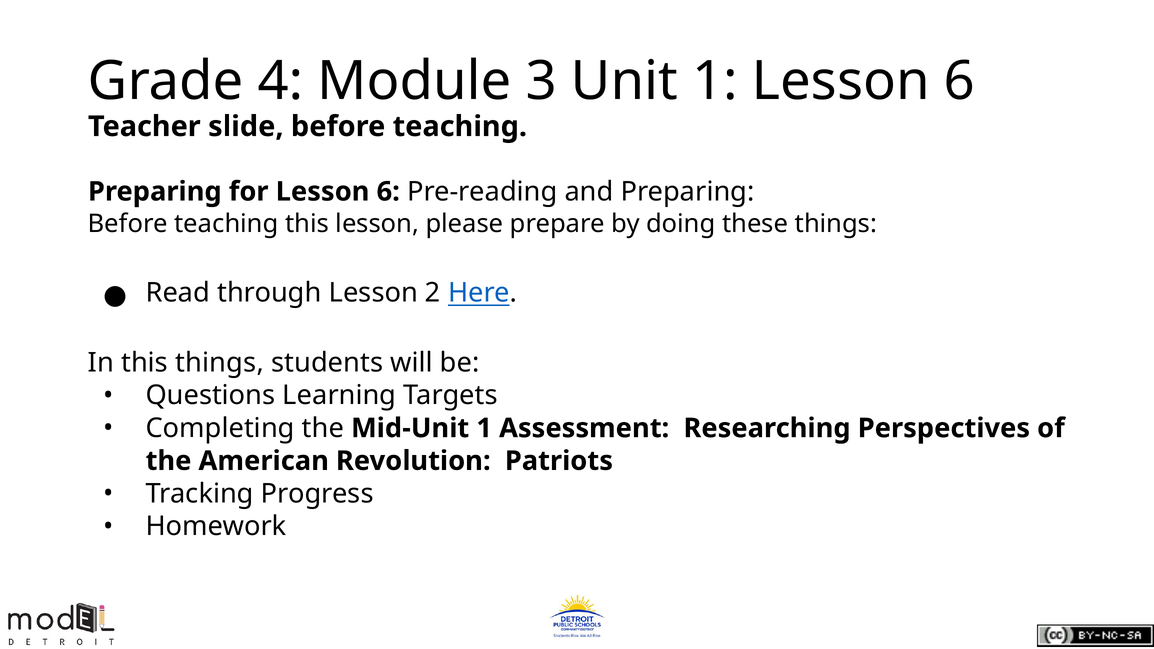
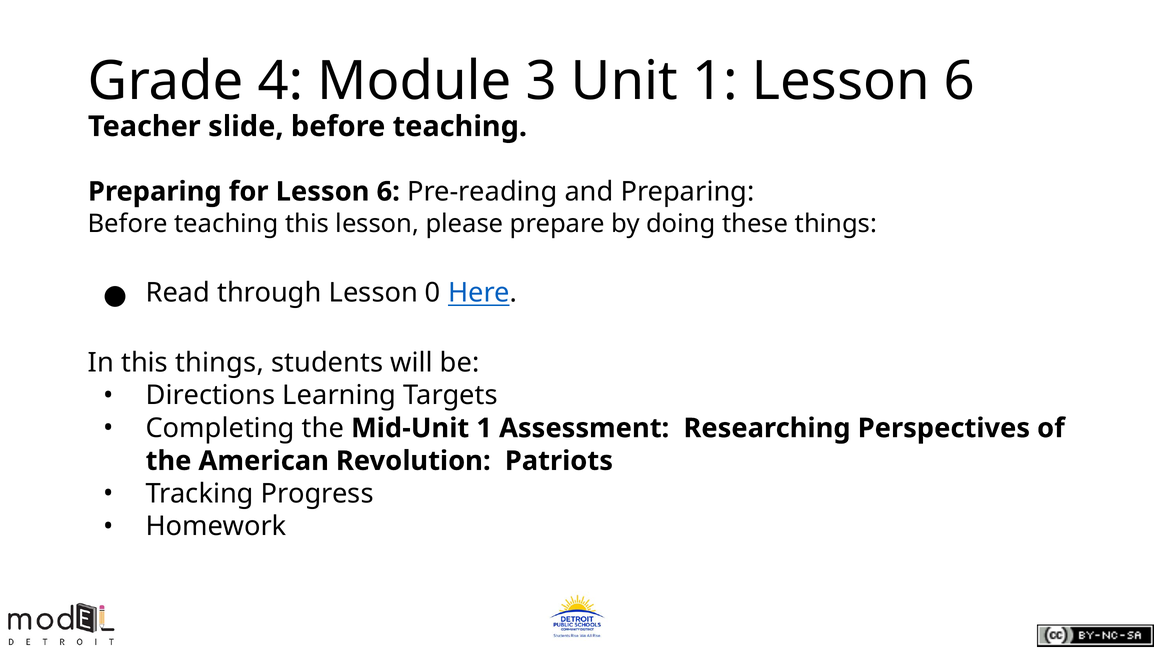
2: 2 -> 0
Questions: Questions -> Directions
